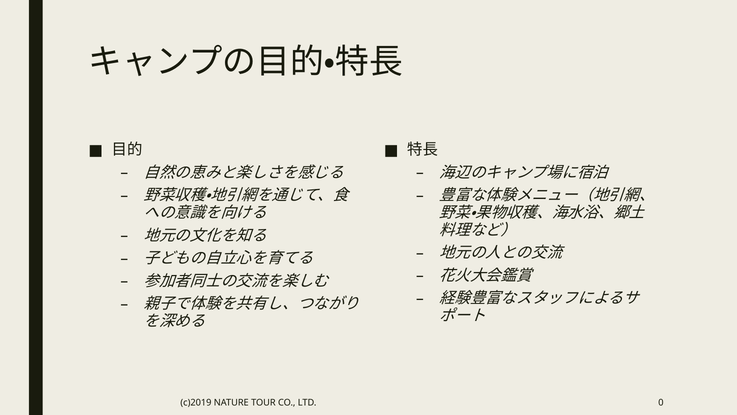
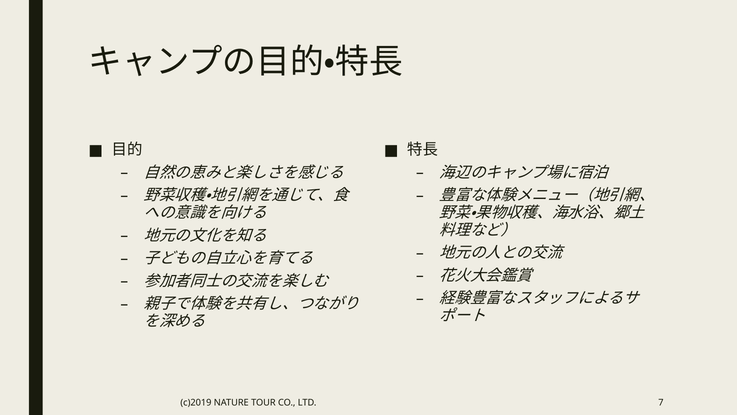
0: 0 -> 7
